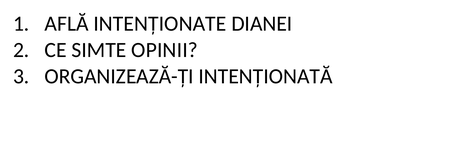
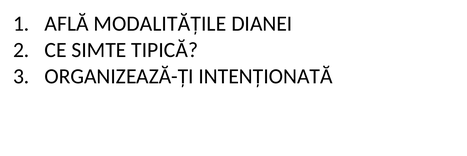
INTENȚIONATE: INTENȚIONATE -> MODALITĂȚILE
OPINII: OPINII -> TIPICĂ
